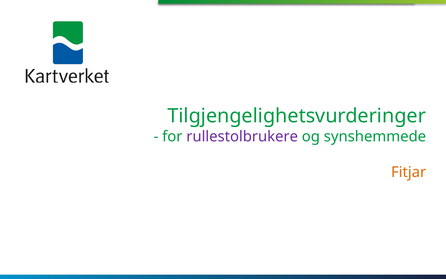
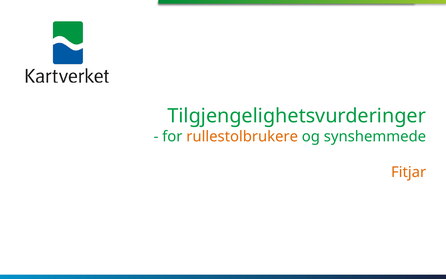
rullestolbrukere colour: purple -> orange
